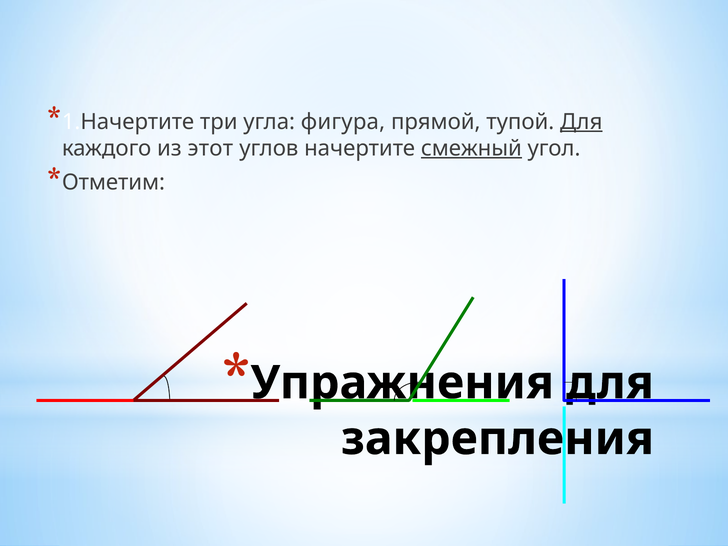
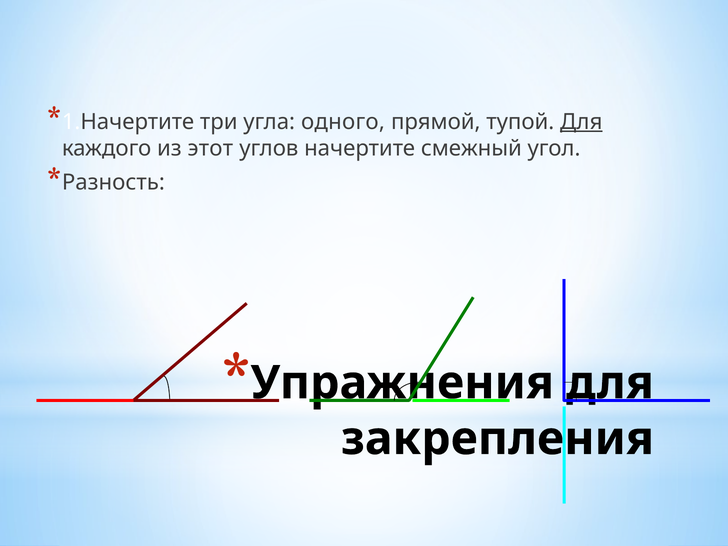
фигура: фигура -> одного
смежный underline: present -> none
Отметим: Отметим -> Разность
